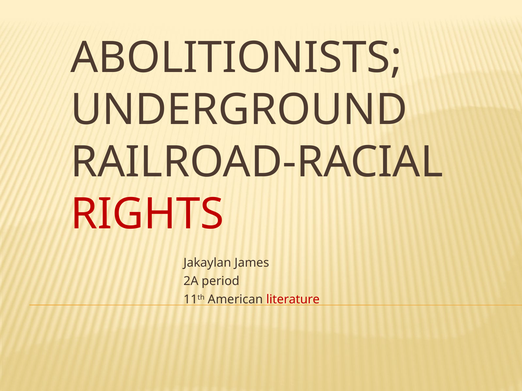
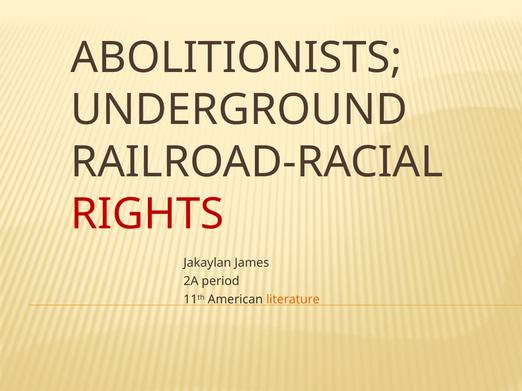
literature colour: red -> orange
